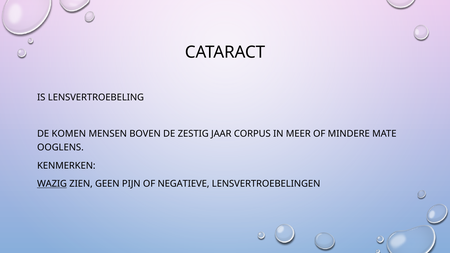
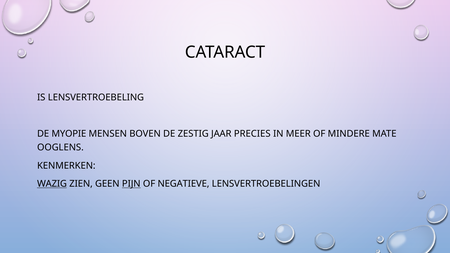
KOMEN: KOMEN -> MYOPIE
CORPUS: CORPUS -> PRECIES
PIJN underline: none -> present
